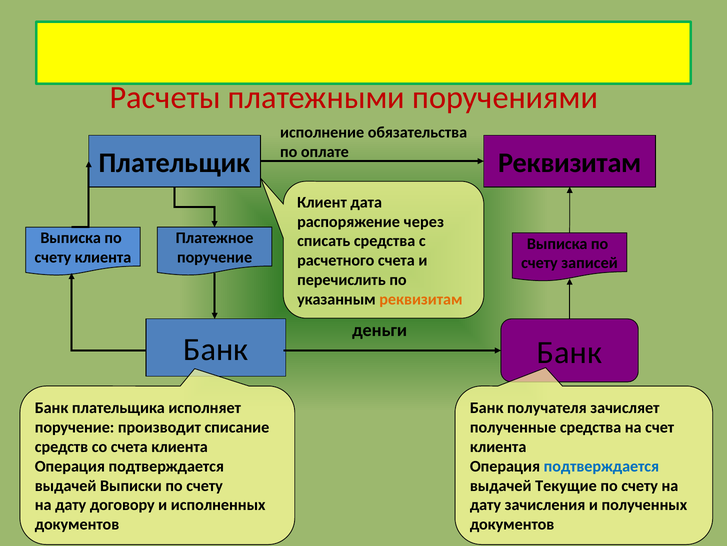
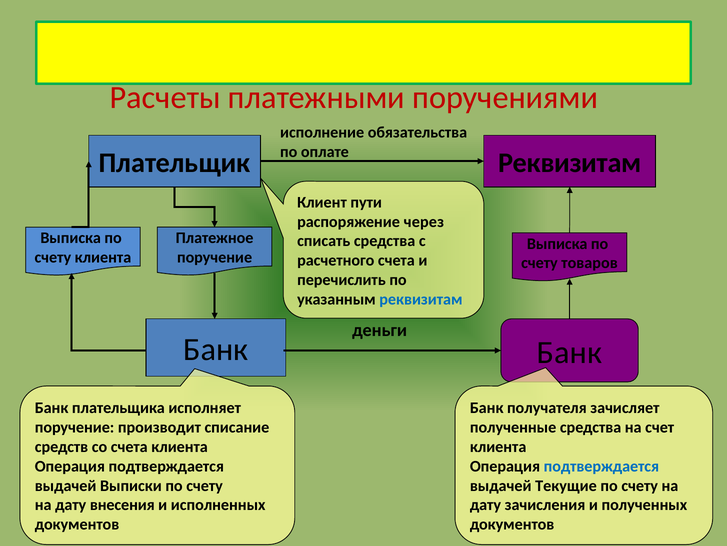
дата: дата -> пути
записей: записей -> товаров
реквизитам at (421, 299) colour: orange -> blue
договору: договору -> внесения
